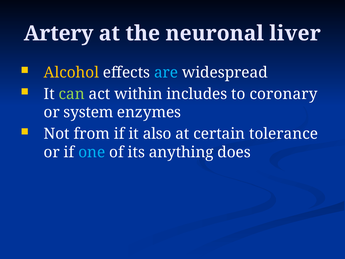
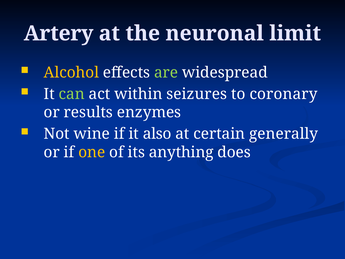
liver: liver -> limit
are colour: light blue -> light green
includes: includes -> seizures
system: system -> results
from: from -> wine
tolerance: tolerance -> generally
one colour: light blue -> yellow
